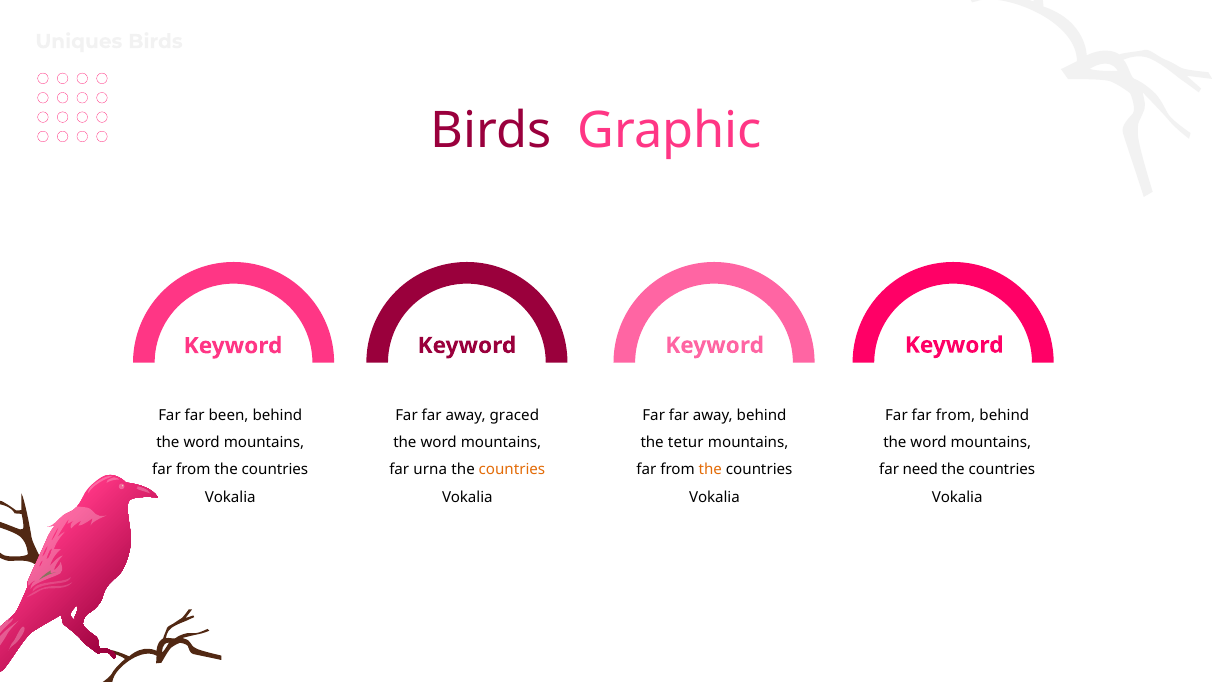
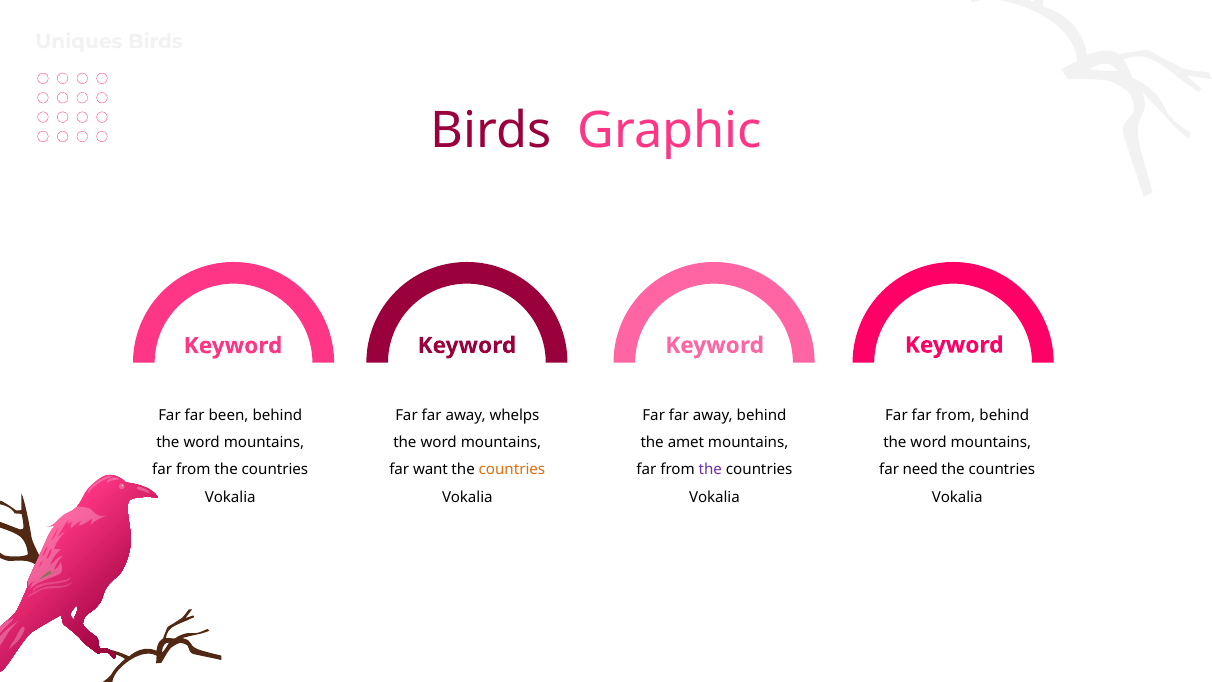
graced: graced -> whelps
tetur: tetur -> amet
urna: urna -> want
the at (710, 470) colour: orange -> purple
